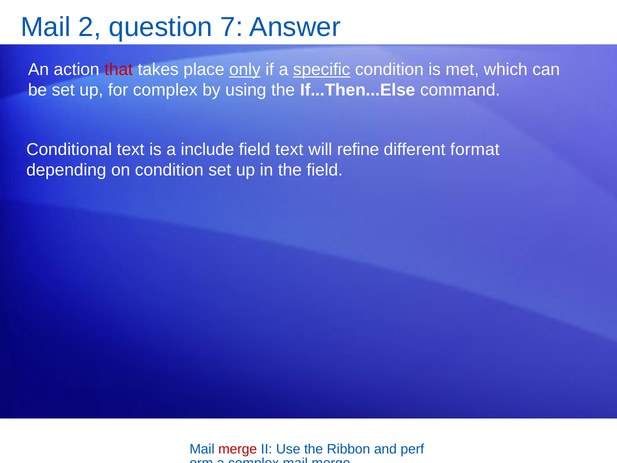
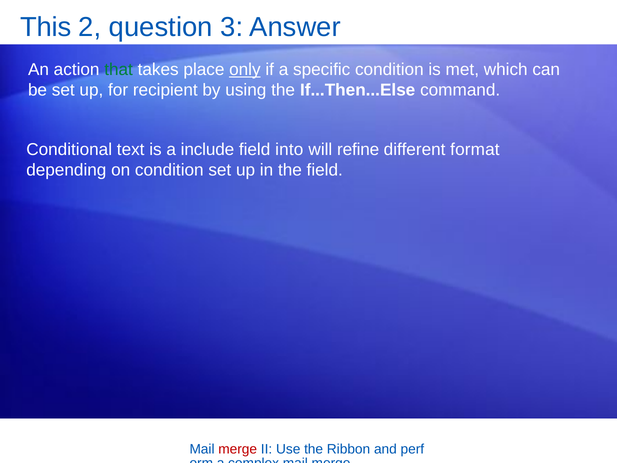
Mail at (46, 27): Mail -> This
7: 7 -> 3
that colour: red -> green
specific underline: present -> none
for complex: complex -> recipient
field text: text -> into
